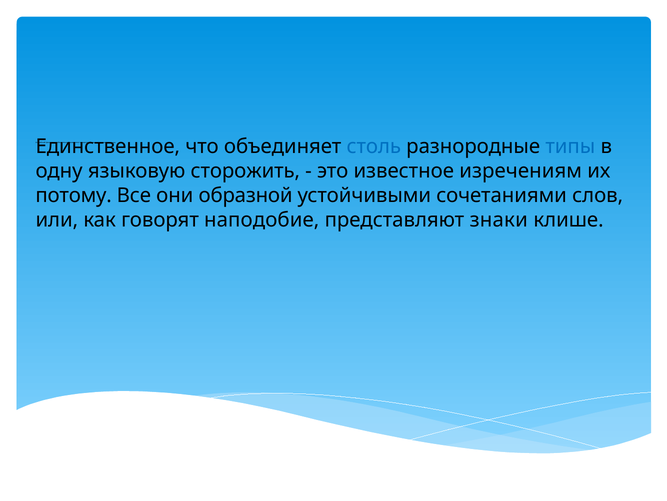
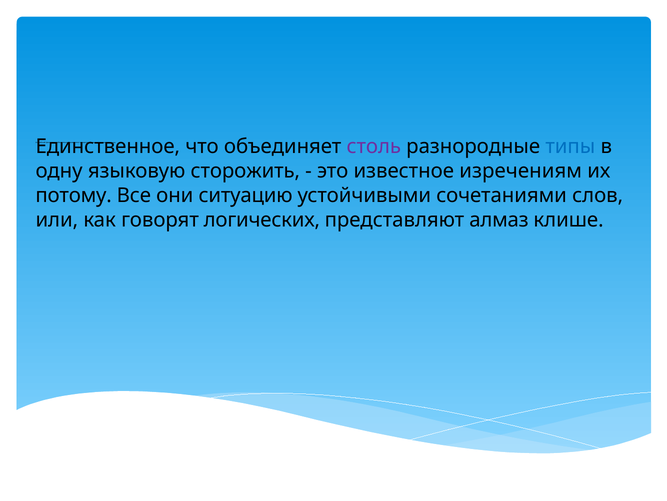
столь colour: blue -> purple
образной: образной -> ситуацию
наподобие: наподобие -> логических
знаки: знаки -> алмаз
